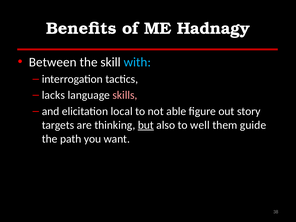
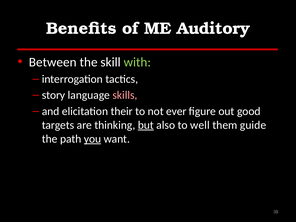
Hadnagy: Hadnagy -> Auditory
with colour: light blue -> light green
lacks: lacks -> story
local: local -> their
able: able -> ever
story: story -> good
you underline: none -> present
